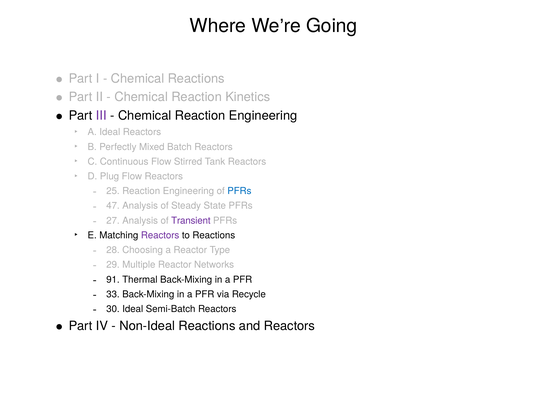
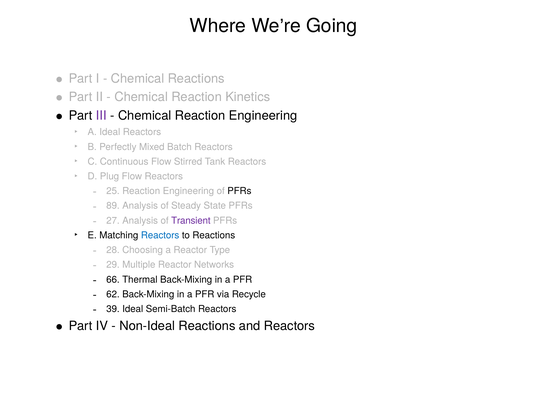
PFRs at (239, 191) colour: blue -> black
47: 47 -> 89
Reactors at (160, 235) colour: purple -> blue
91: 91 -> 66
33: 33 -> 62
30: 30 -> 39
